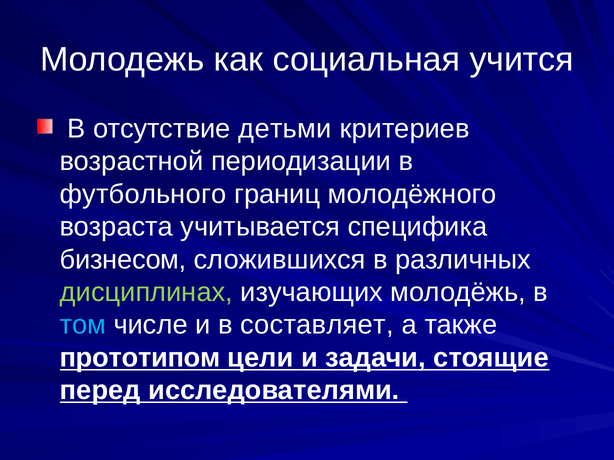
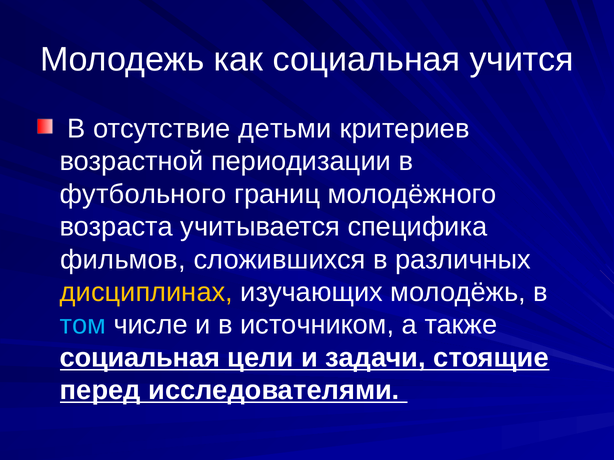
бизнесом: бизнесом -> фильмов
дисциплинах colour: light green -> yellow
составляет: составляет -> источником
прототипом at (140, 358): прототипом -> социальная
